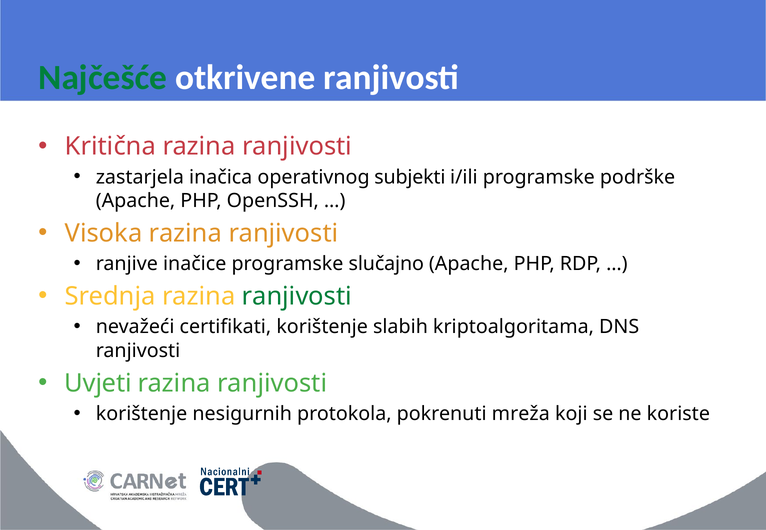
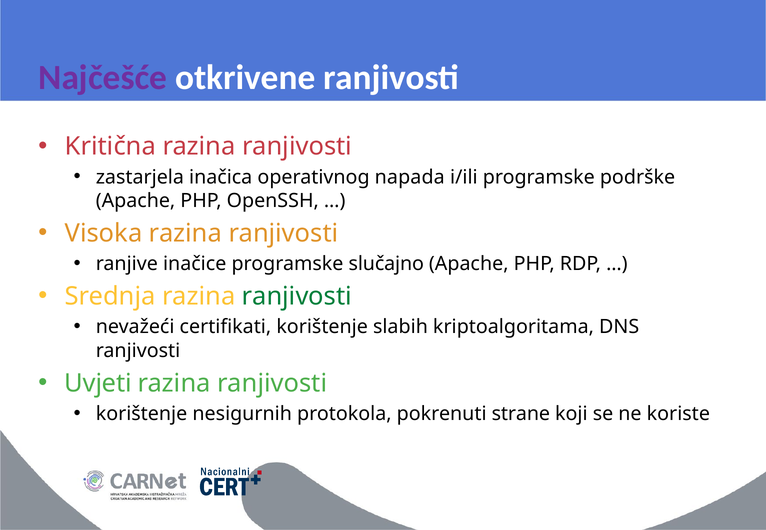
Najčešće colour: green -> purple
subjekti: subjekti -> napada
mreža: mreža -> strane
